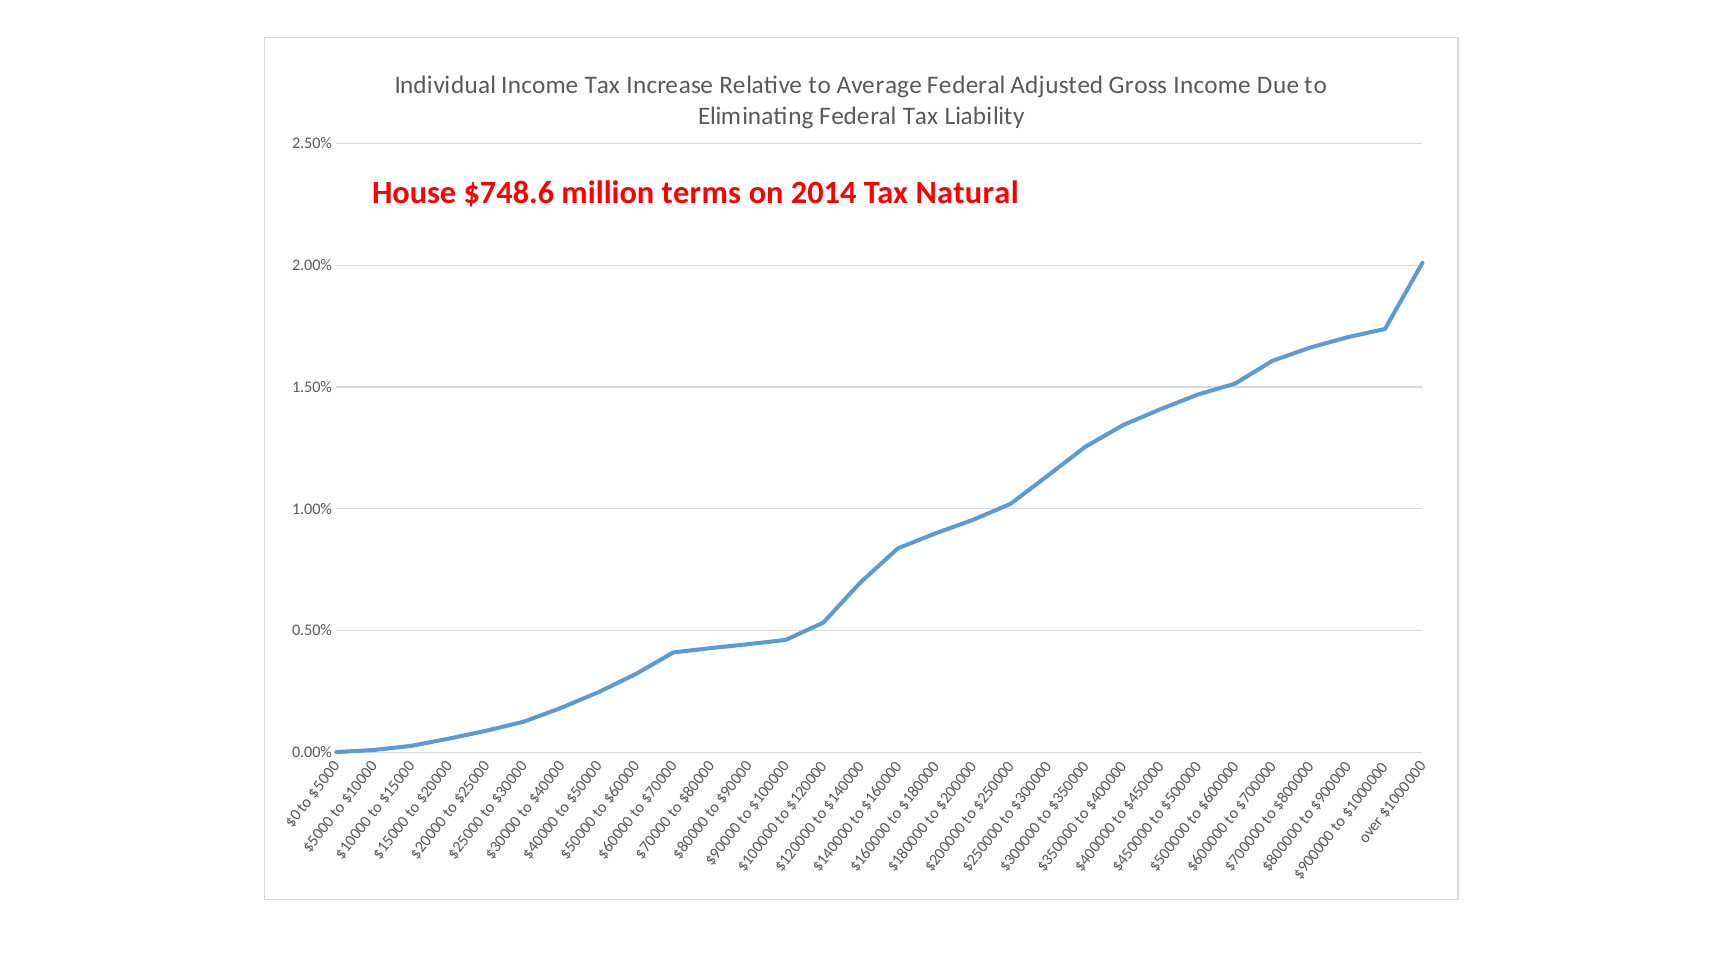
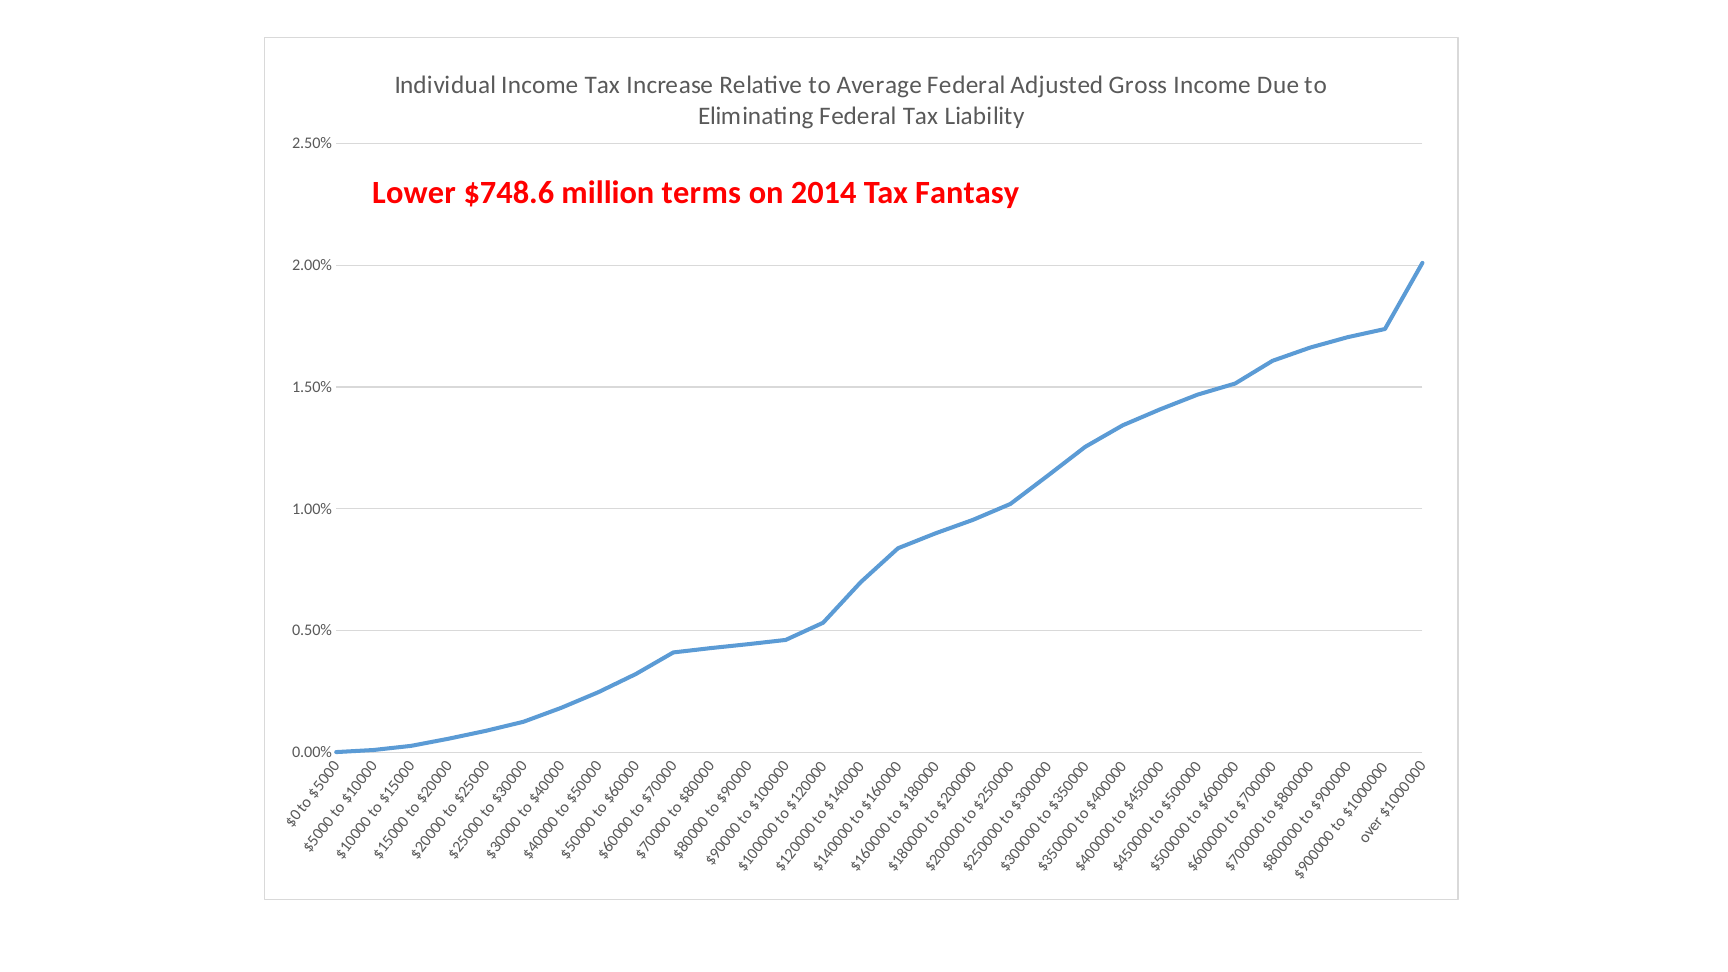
House: House -> Lower
Natural: Natural -> Fantasy
